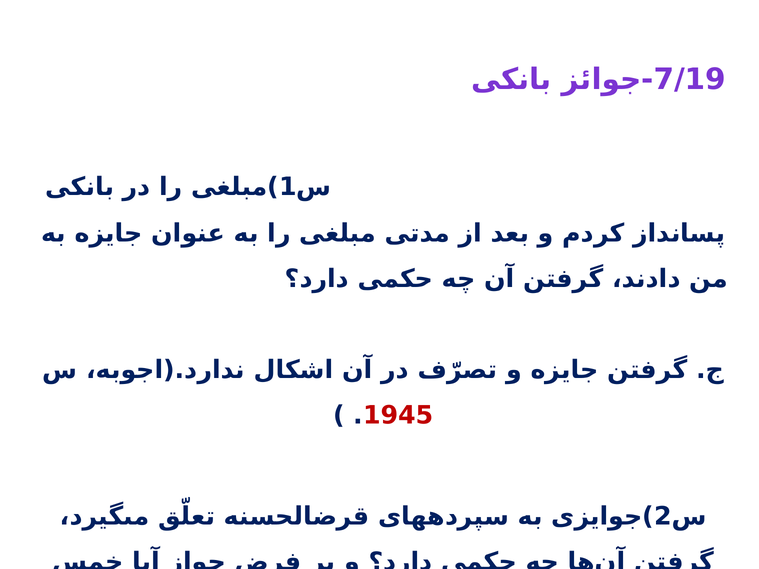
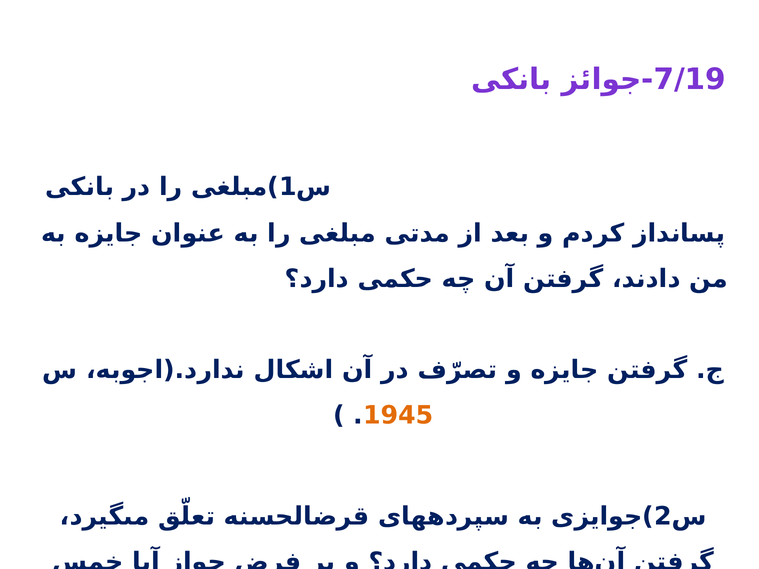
1945 colour: red -> orange
